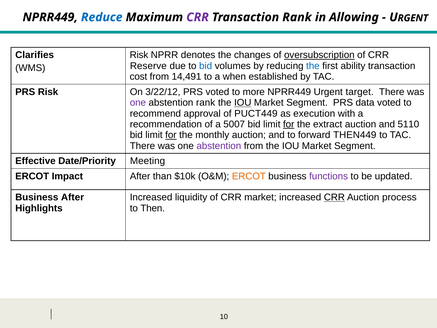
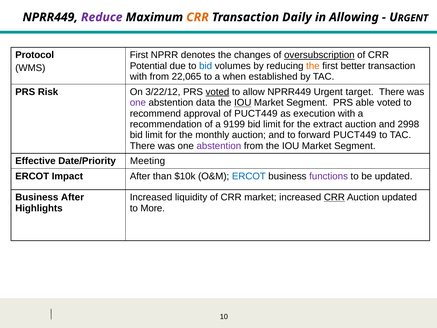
Reduce colour: blue -> purple
CRR at (198, 17) colour: purple -> orange
Transaction Rank: Rank -> Daily
Clarifies: Clarifies -> Protocol
Risk at (139, 55): Risk -> First
Reserve: Reserve -> Potential
the at (313, 66) colour: blue -> orange
ability: ability -> better
cost at (138, 77): cost -> with
14,491: 14,491 -> 22,065
voted at (217, 92) underline: none -> present
more: more -> allow
abstention rank: rank -> data
data: data -> able
5007: 5007 -> 9199
for at (289, 124) underline: present -> none
5110: 5110 -> 2998
for at (171, 135) underline: present -> none
forward THEN449: THEN449 -> PUCT449
ERCOT at (249, 176) colour: orange -> blue
Auction process: process -> updated
Then: Then -> More
